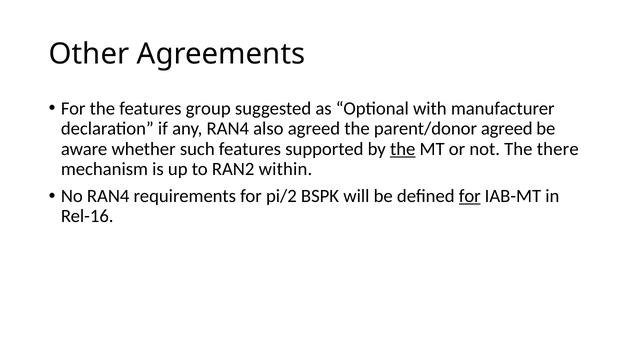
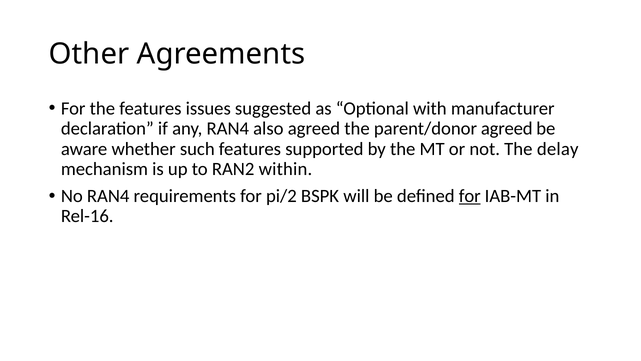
group: group -> issues
the at (403, 149) underline: present -> none
there: there -> delay
